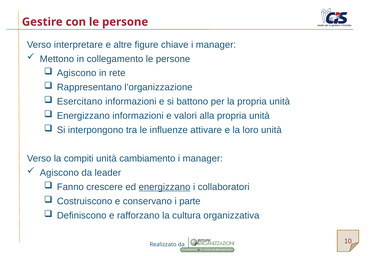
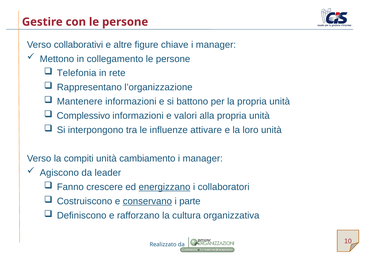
interpretare: interpretare -> collaborativi
Agiscono at (77, 73): Agiscono -> Telefonia
Esercitano: Esercitano -> Mantenere
Energizzano at (83, 116): Energizzano -> Complessivo
conservano underline: none -> present
